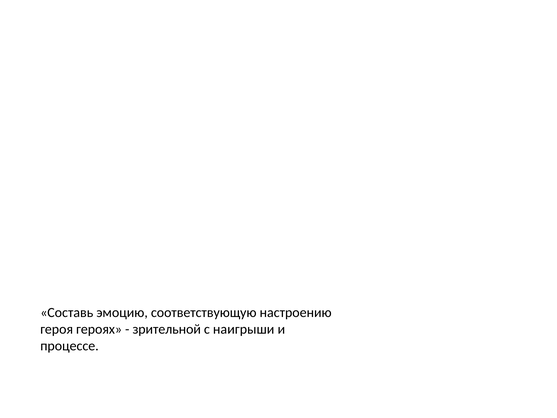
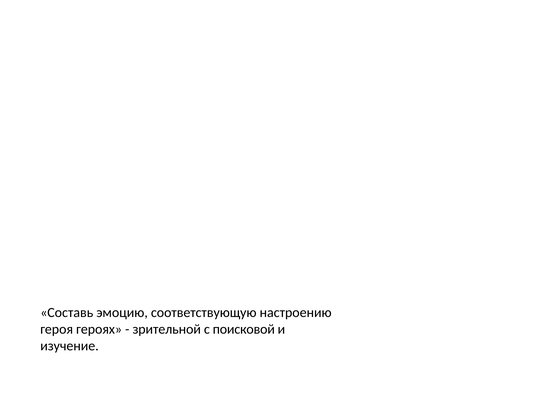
наигрыши: наигрыши -> поисковой
процессе: процессе -> изучение
